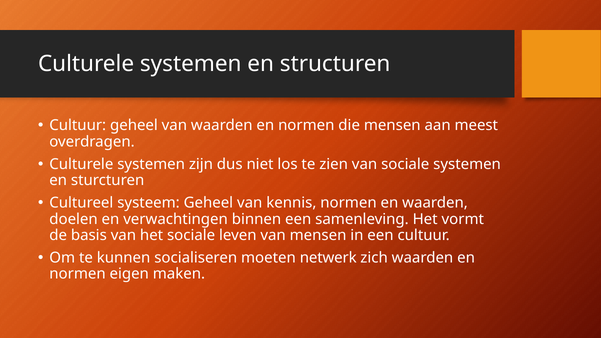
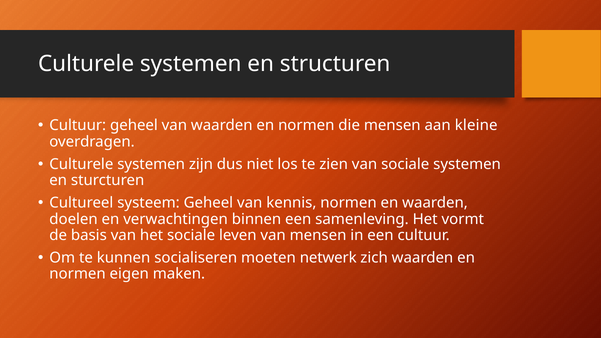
meest: meest -> kleine
